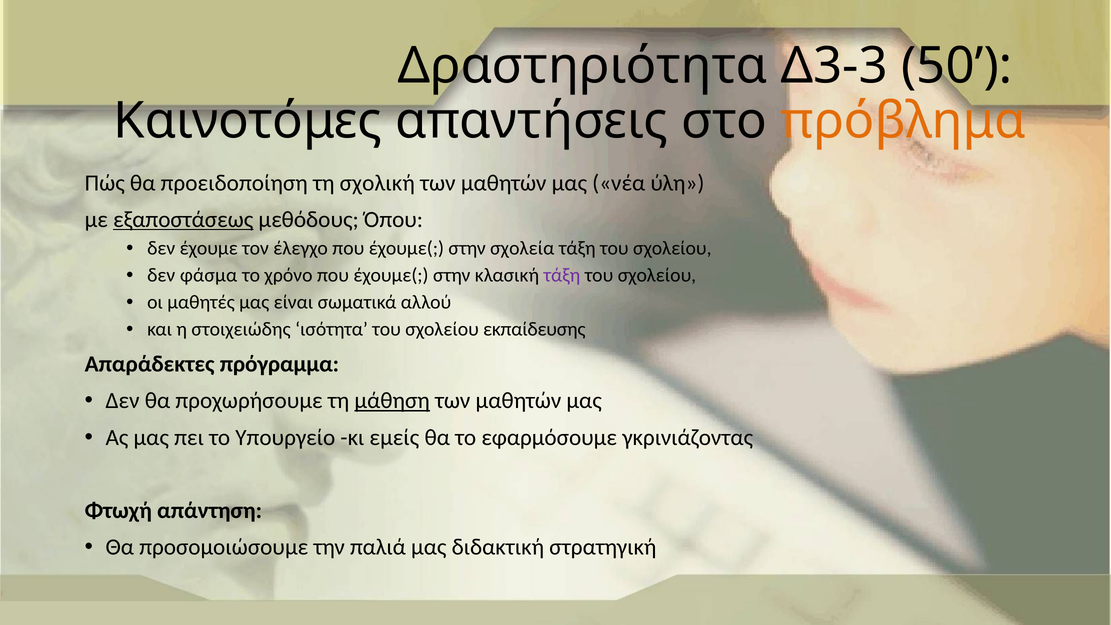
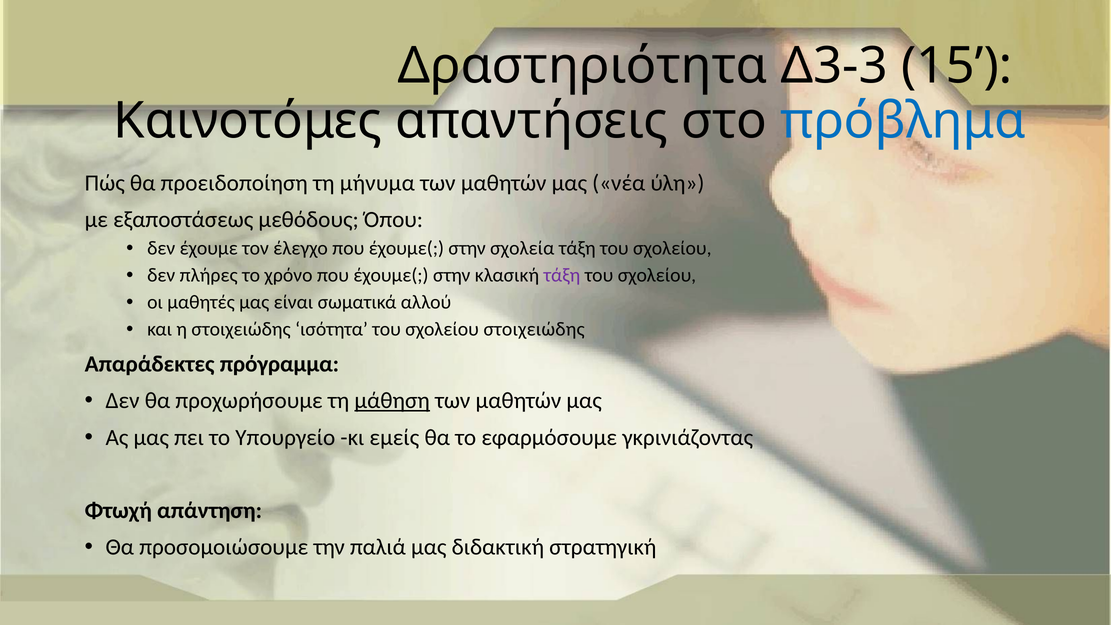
50: 50 -> 15
πρόβλημα colour: orange -> blue
σχολική: σχολική -> μήνυμα
εξαποστάσεως underline: present -> none
φάσμα: φάσμα -> πλήρες
σχολείου εκπαίδευσης: εκπαίδευσης -> στοιχειώδης
